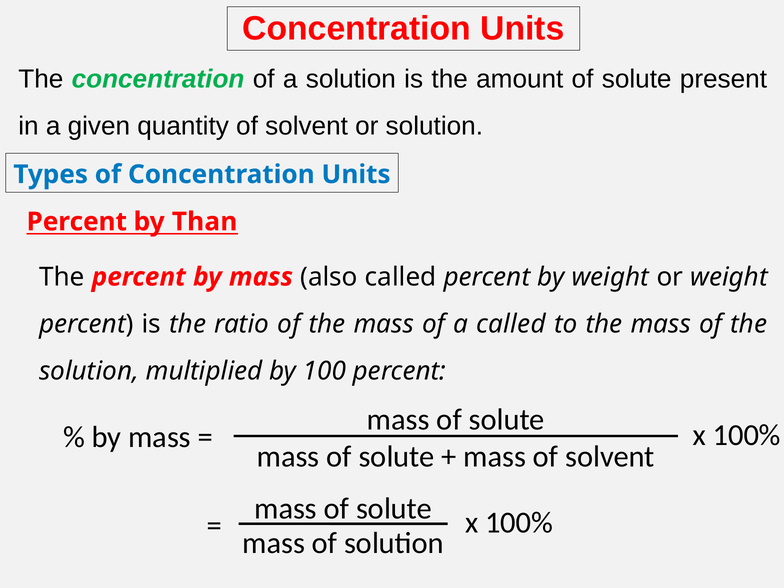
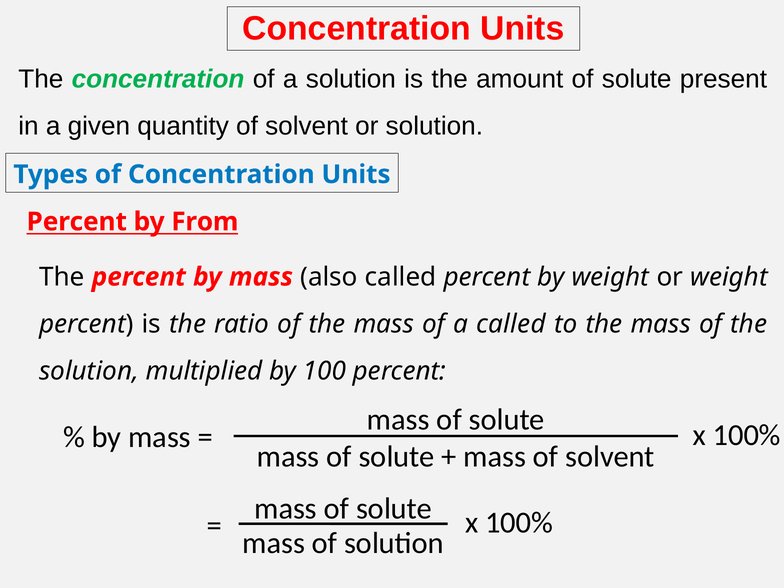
Than: Than -> From
